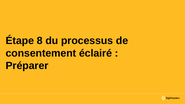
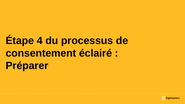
8: 8 -> 4
